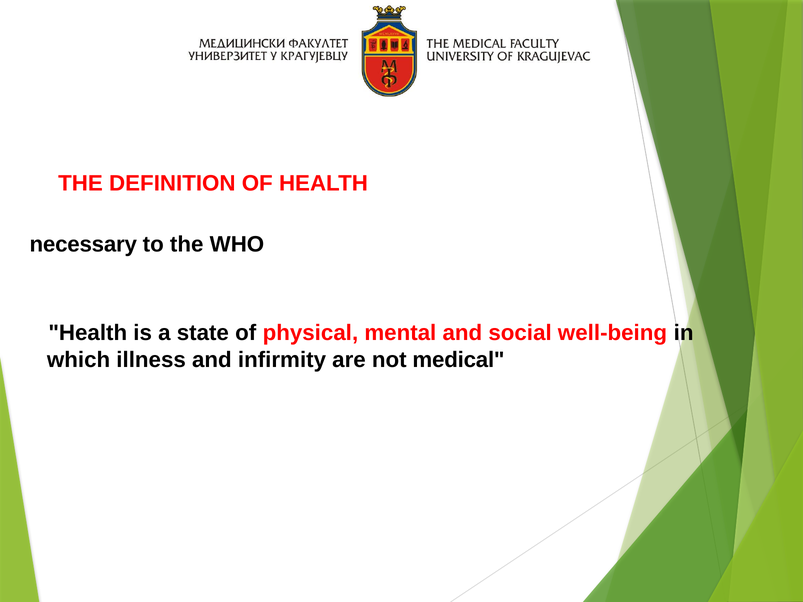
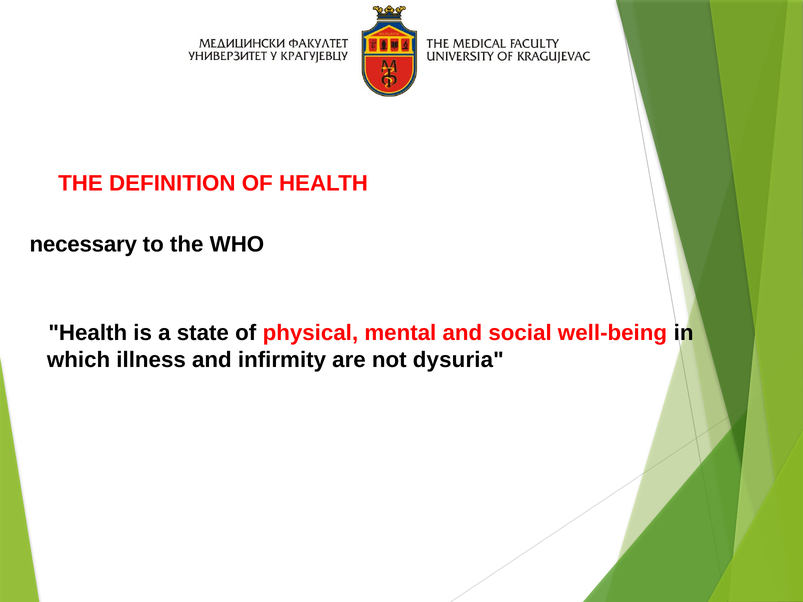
medical: medical -> dysuria
